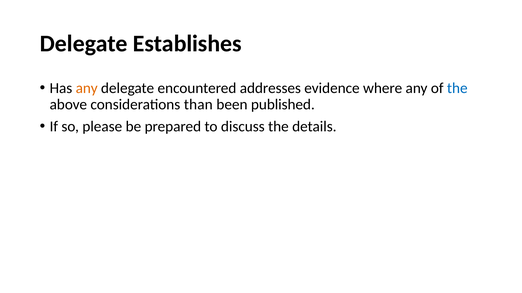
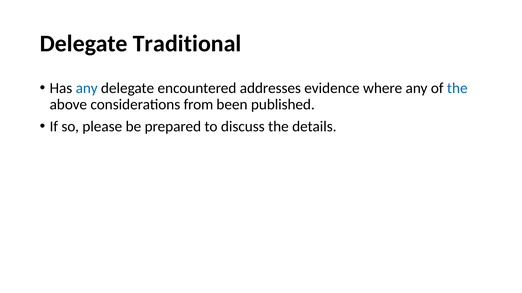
Establishes: Establishes -> Traditional
any at (87, 88) colour: orange -> blue
than: than -> from
